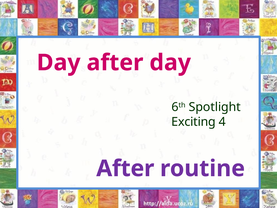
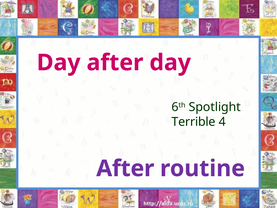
Exciting: Exciting -> Terrible
